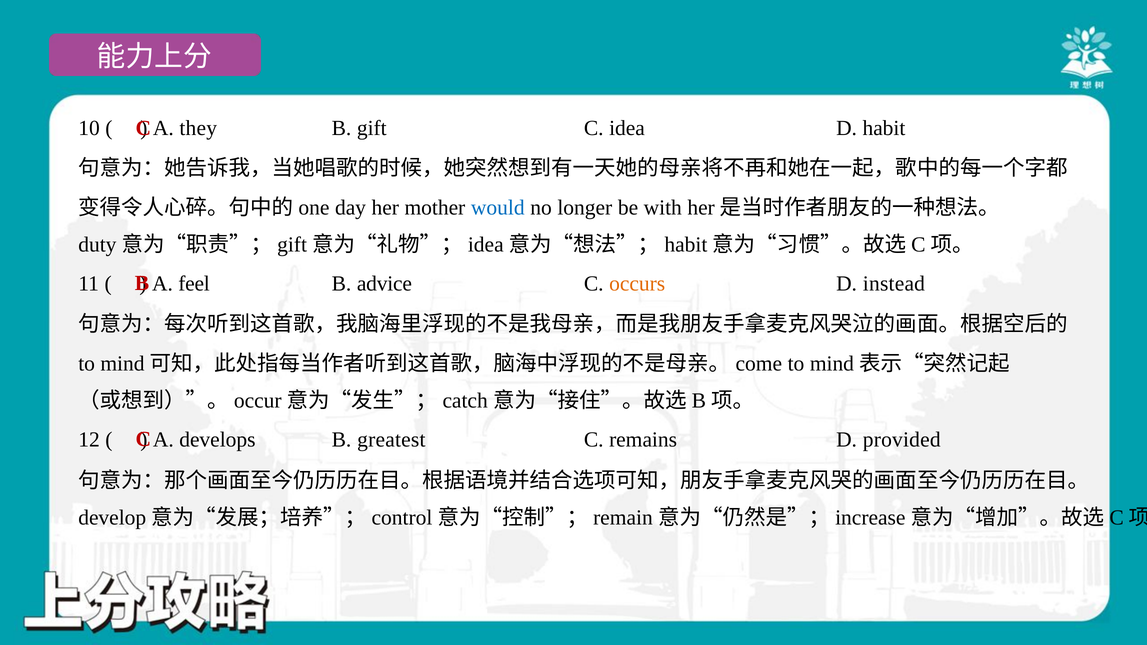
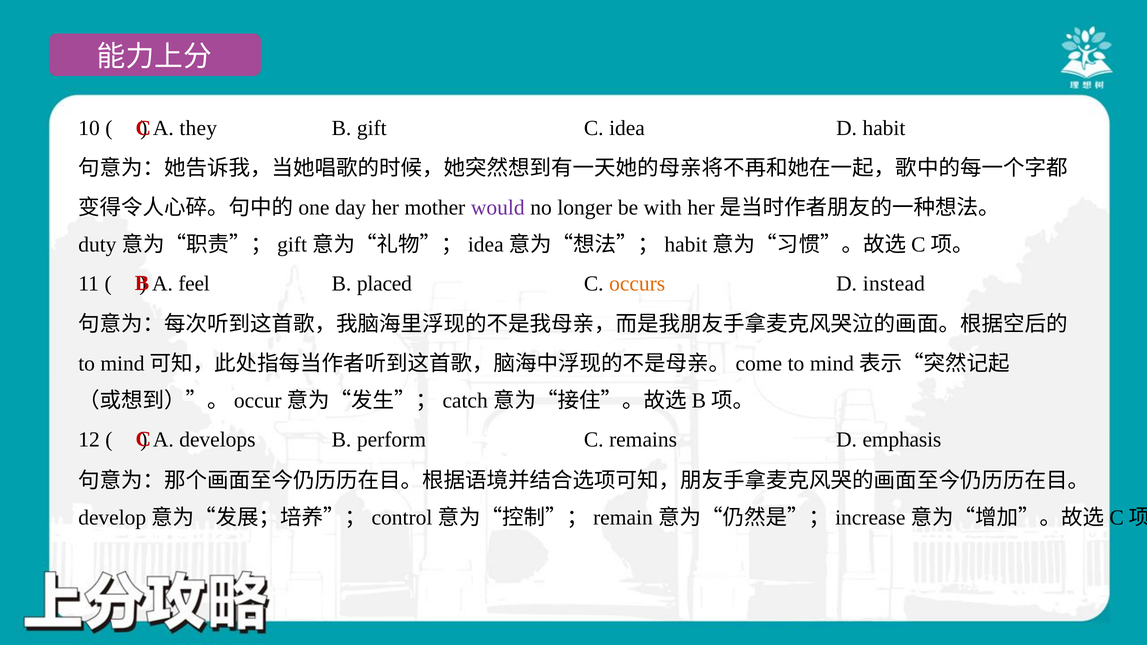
would colour: blue -> purple
advice: advice -> placed
greatest: greatest -> perform
provided: provided -> emphasis
